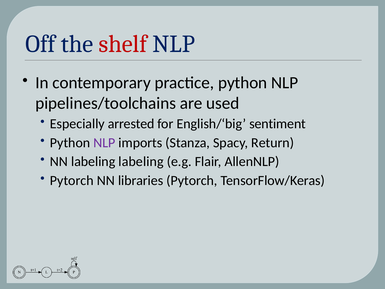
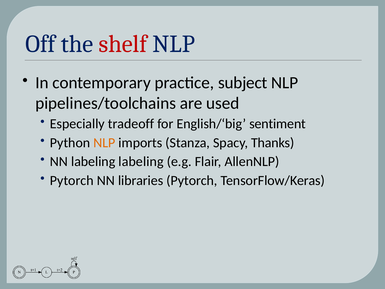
practice python: python -> subject
arrested: arrested -> tradeoff
NLP at (104, 143) colour: purple -> orange
Return: Return -> Thanks
